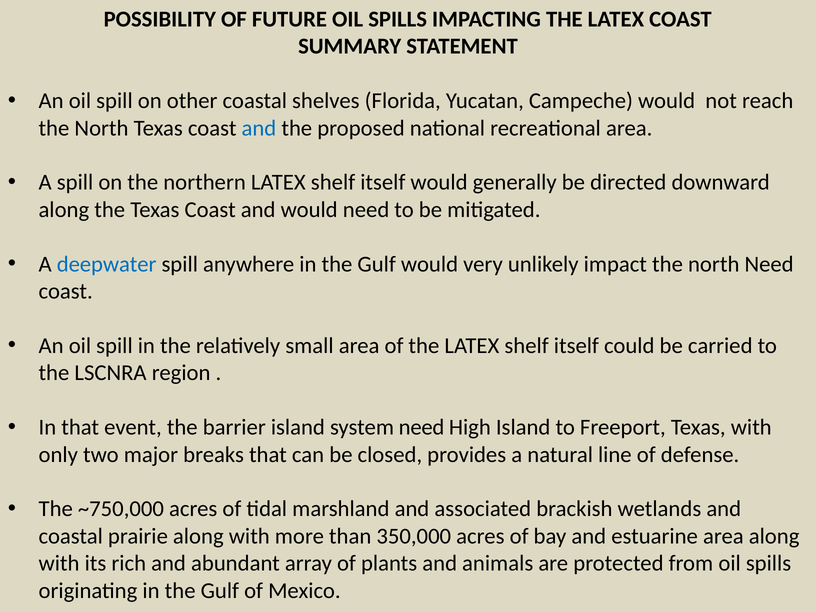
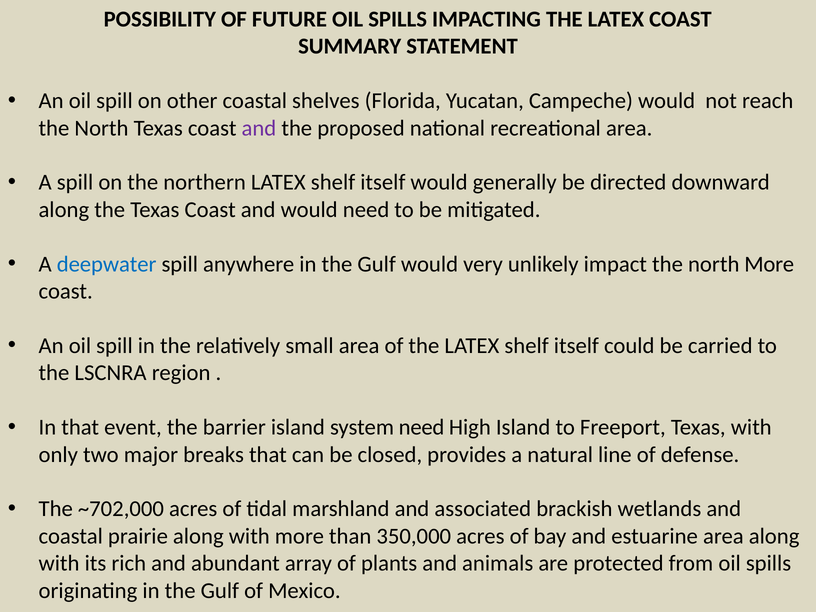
and at (259, 128) colour: blue -> purple
north Need: Need -> More
~750,000: ~750,000 -> ~702,000
